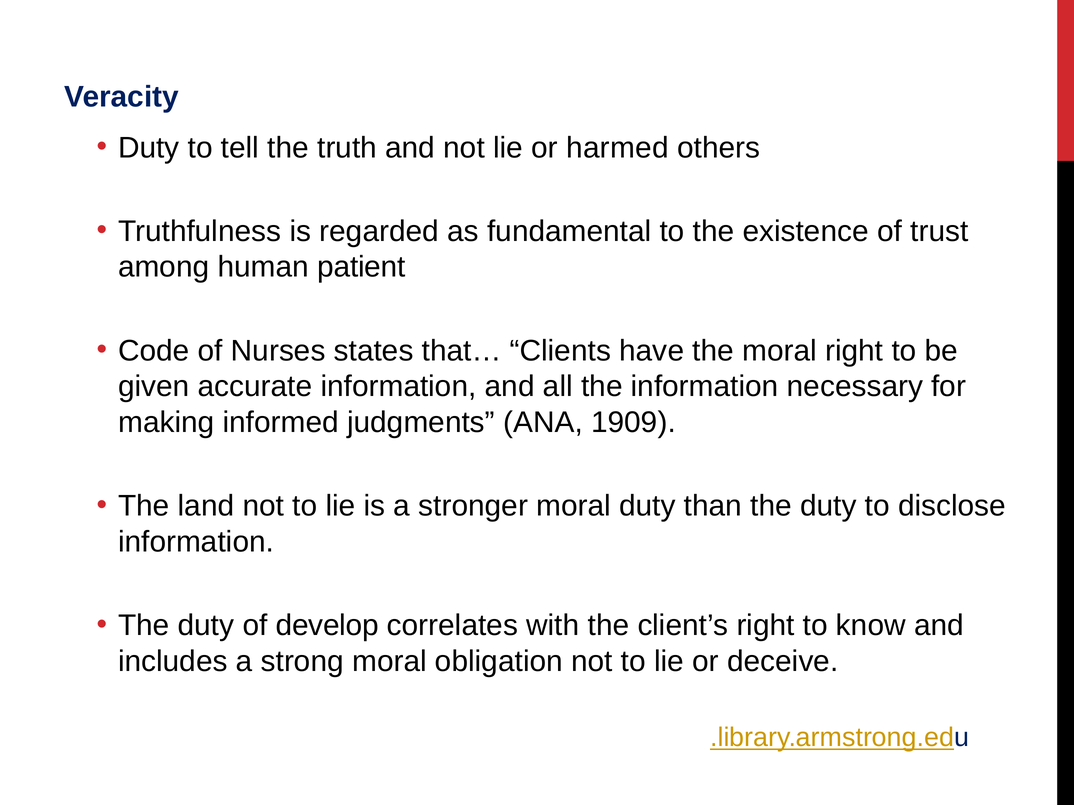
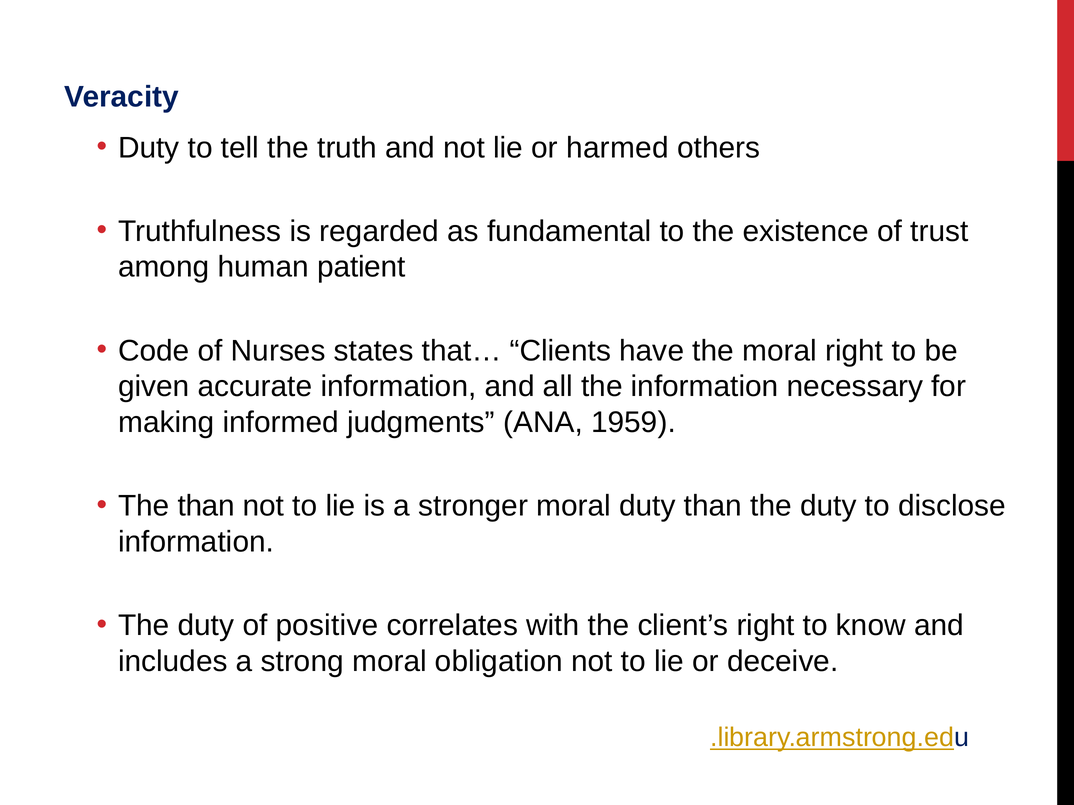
1909: 1909 -> 1959
The land: land -> than
develop: develop -> positive
